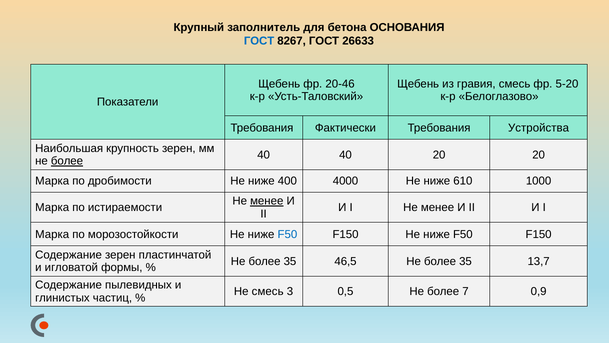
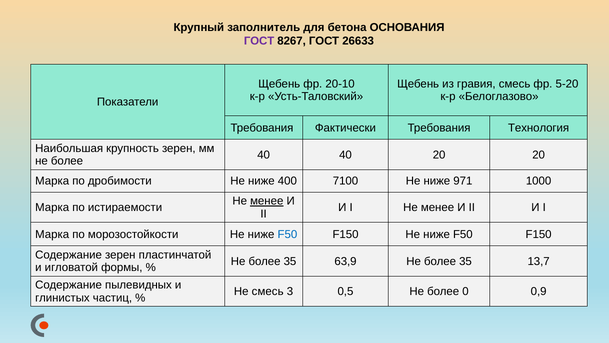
ГОСТ at (259, 41) colour: blue -> purple
20-46: 20-46 -> 20-10
Устройства: Устройства -> Технология
более at (67, 161) underline: present -> none
4000: 4000 -> 7100
610: 610 -> 971
46,5: 46,5 -> 63,9
7: 7 -> 0
